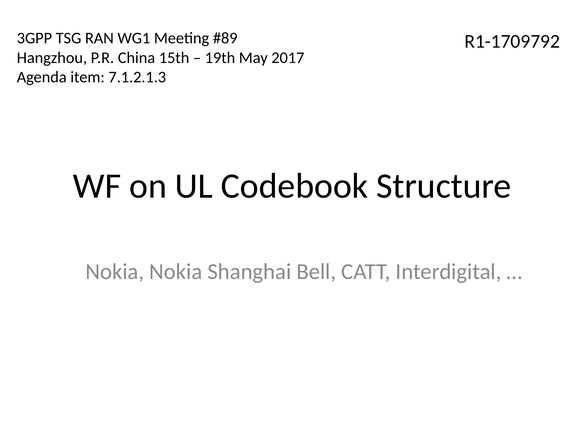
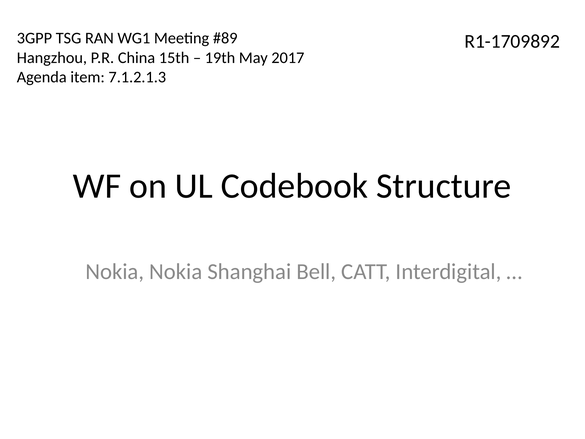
R1-1709792: R1-1709792 -> R1-1709892
